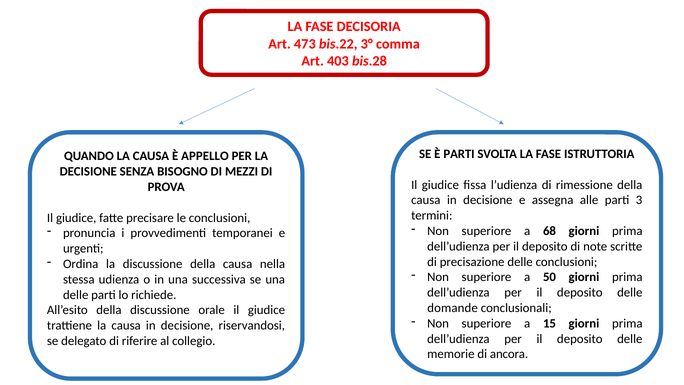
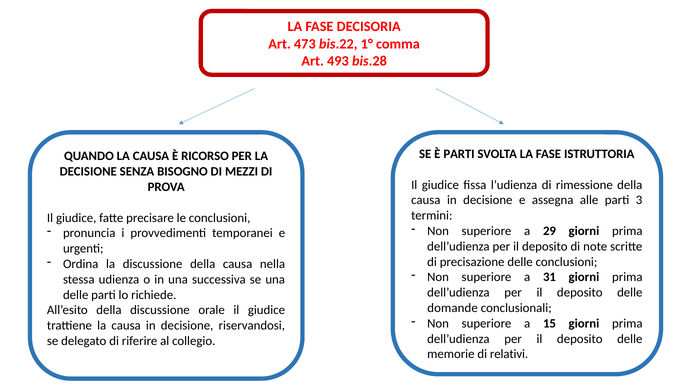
3°: 3° -> 1°
403: 403 -> 493
APPELLO: APPELLO -> RICORSO
68: 68 -> 29
50: 50 -> 31
ancora: ancora -> relativi
